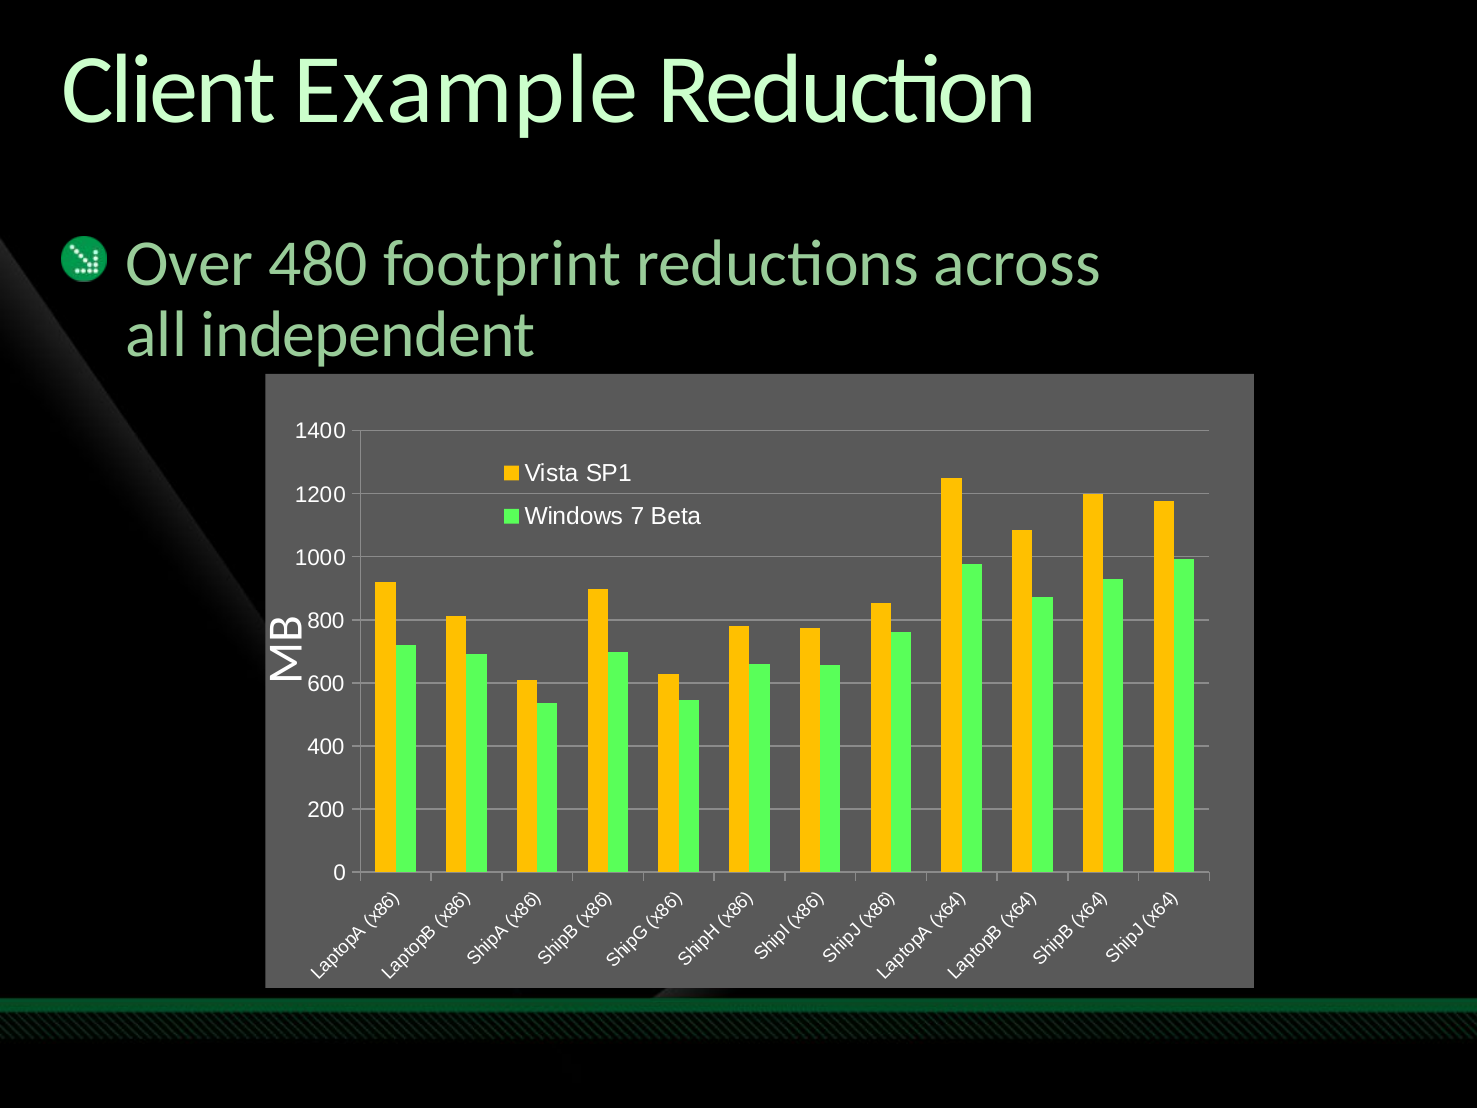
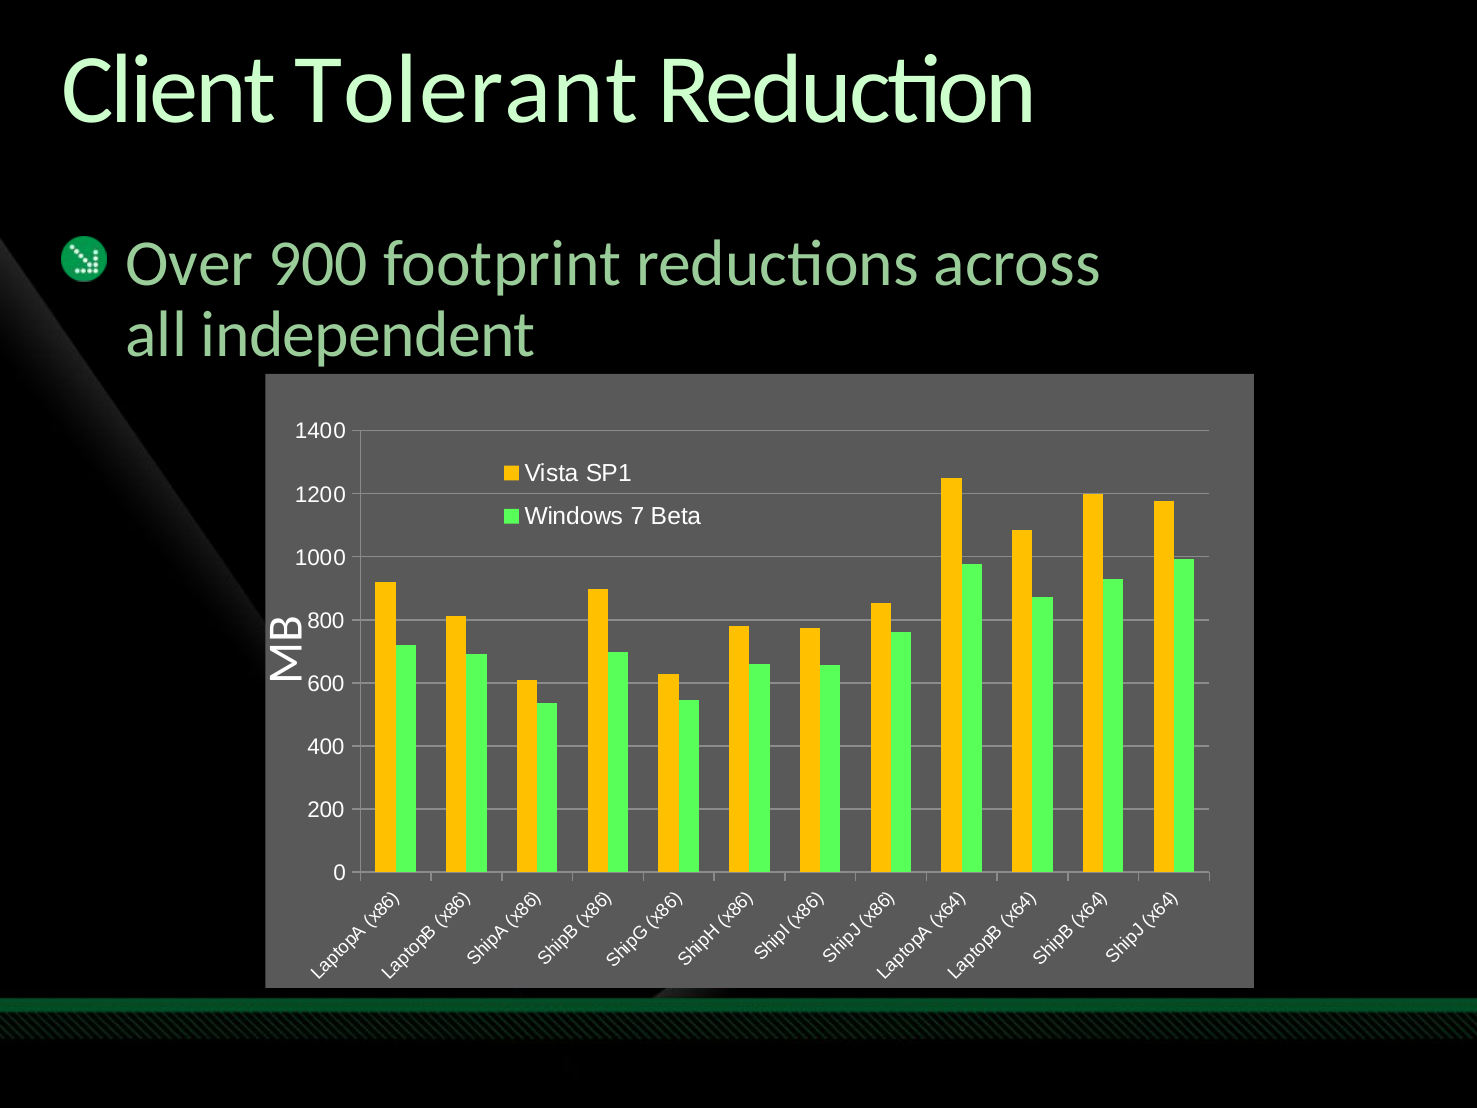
Example: Example -> Tolerant
480: 480 -> 900
